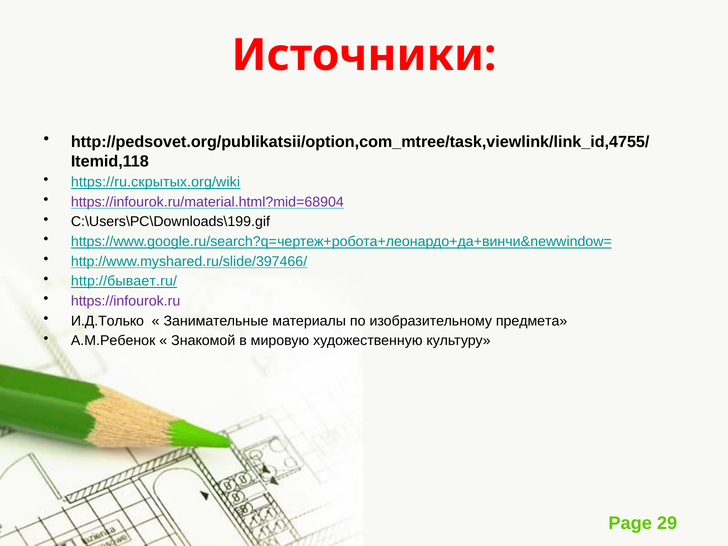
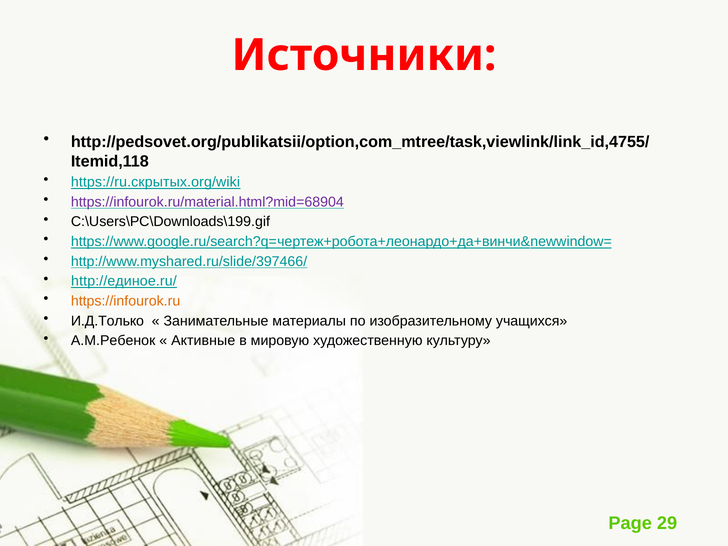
http://бывает.ru/: http://бывает.ru/ -> http://единое.ru/
https://infourok.ru colour: purple -> orange
предмета: предмета -> учащихся
Знакомой: Знакомой -> Активные
